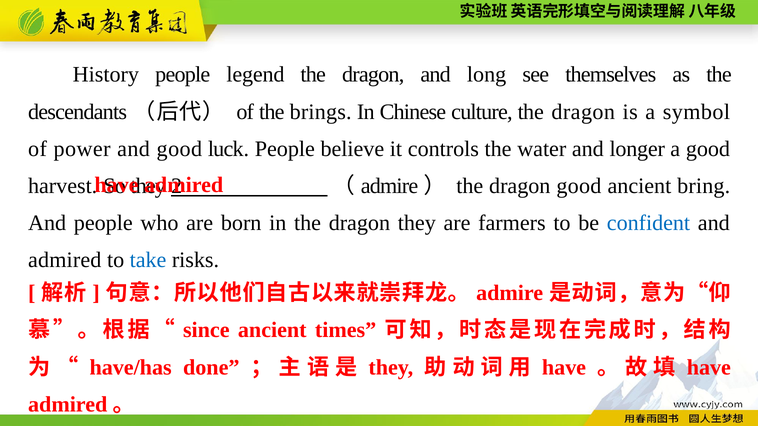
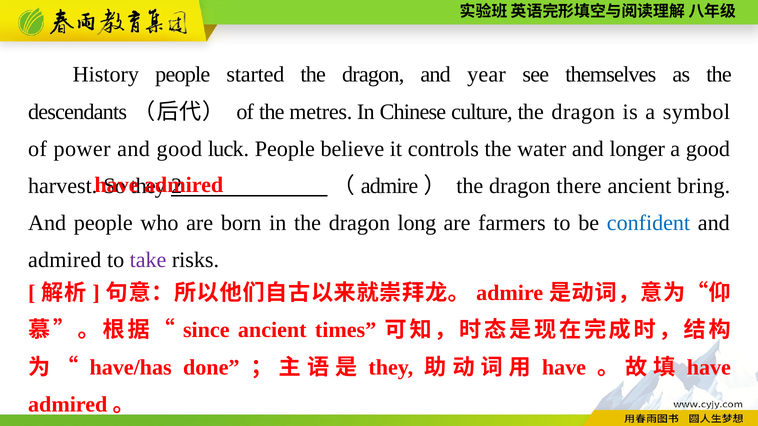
legend: legend -> started
long: long -> year
brings: brings -> metres
dragon good: good -> there
dragon they: they -> long
take colour: blue -> purple
